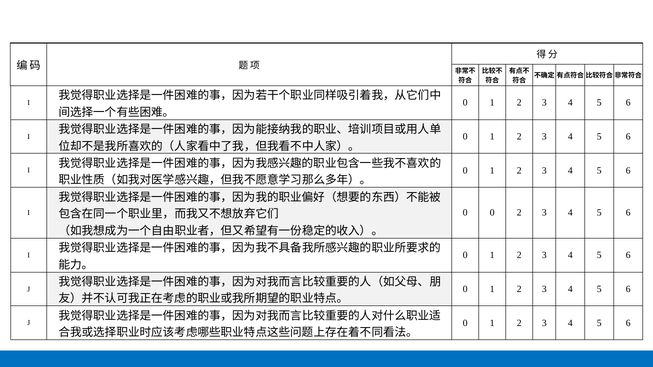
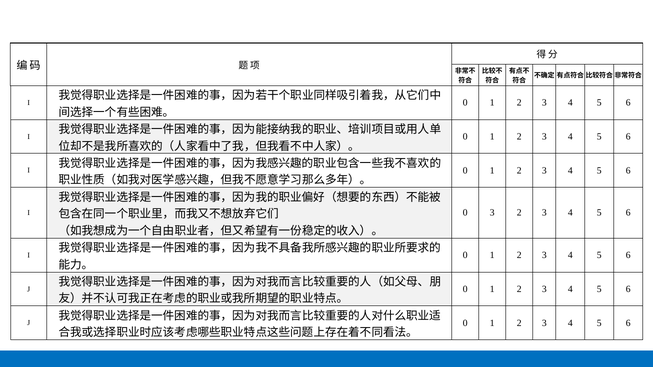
0 0: 0 -> 3
